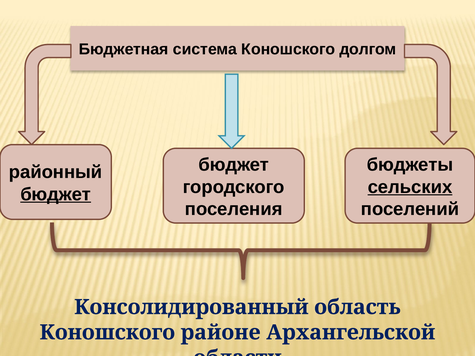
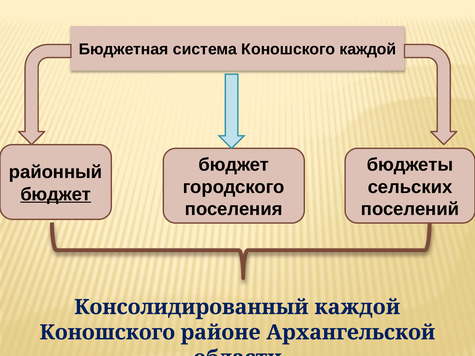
Коношского долгом: долгом -> каждой
сельских underline: present -> none
Консолидированный область: область -> каждой
